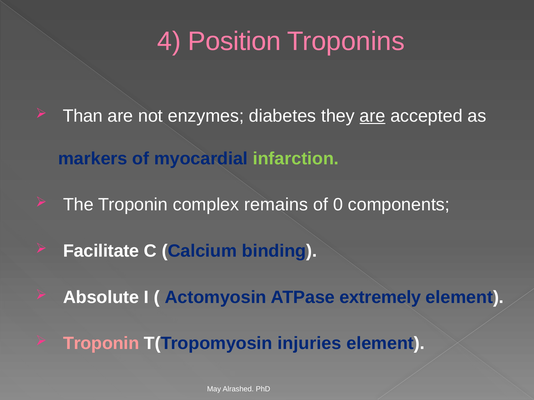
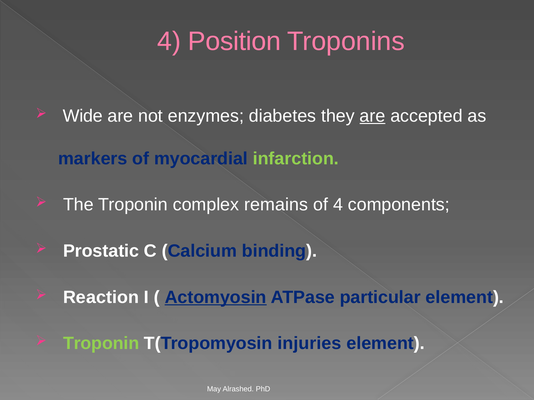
Than: Than -> Wide
of 0: 0 -> 4
Facilitate: Facilitate -> Prostatic
Absolute: Absolute -> Reaction
Actomyosin underline: none -> present
extremely: extremely -> particular
Troponin at (101, 344) colour: pink -> light green
